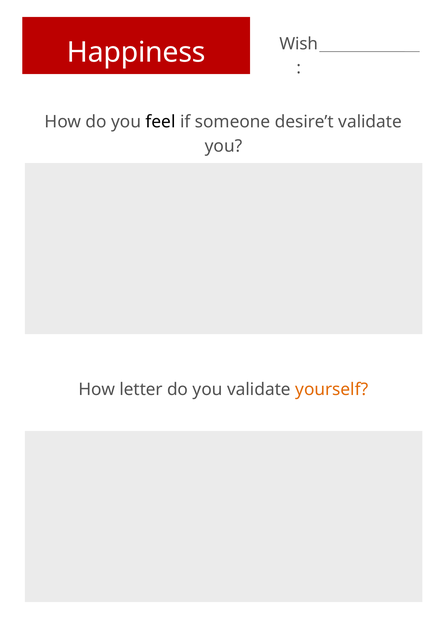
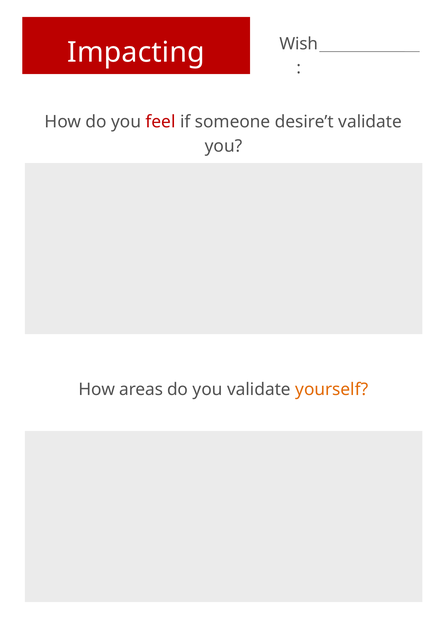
Happiness: Happiness -> Impacting
feel colour: black -> red
letter: letter -> areas
